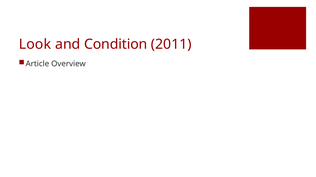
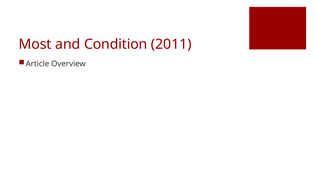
Look: Look -> Most
